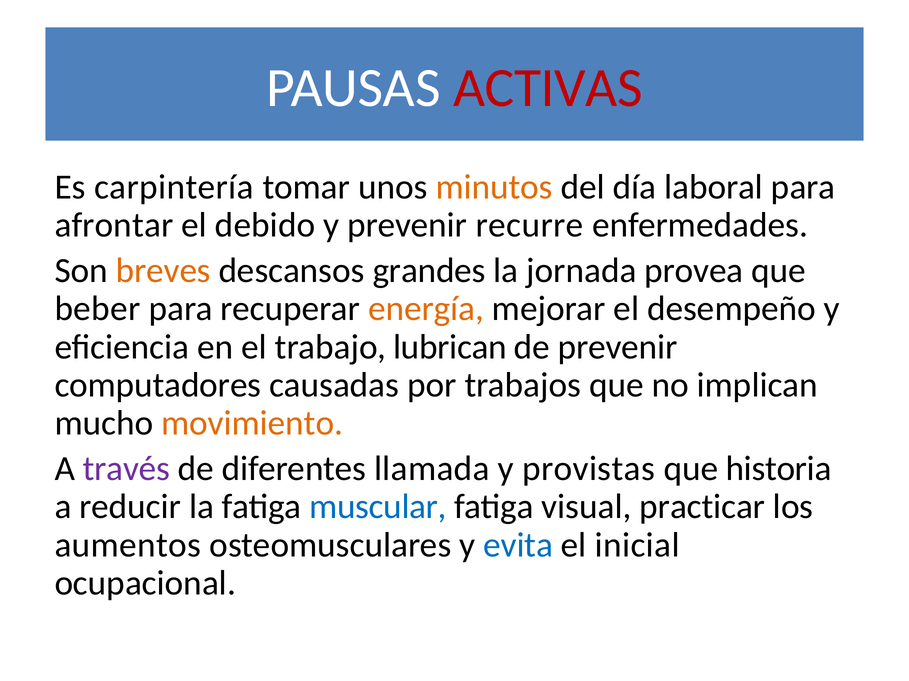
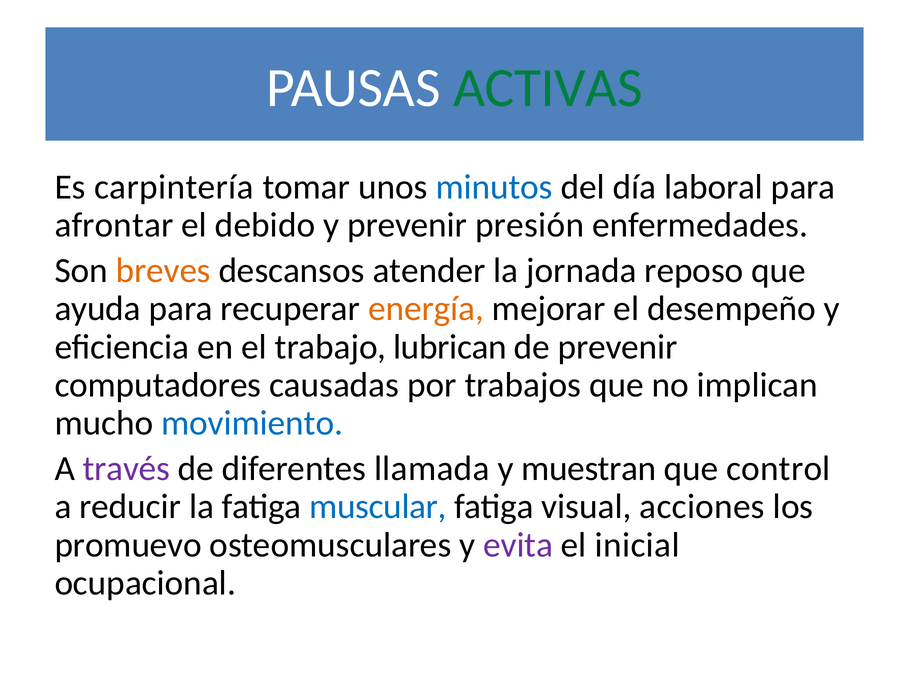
ACTIVAS colour: red -> green
minutos colour: orange -> blue
recurre: recurre -> presión
grandes: grandes -> atender
provea: provea -> reposo
beber: beber -> ayuda
movimiento colour: orange -> blue
provistas: provistas -> muestran
historia: historia -> control
practicar: practicar -> acciones
aumentos: aumentos -> promuevo
evita colour: blue -> purple
